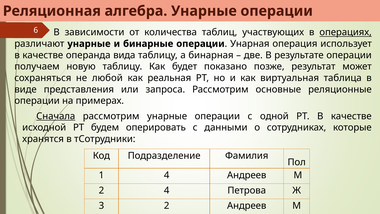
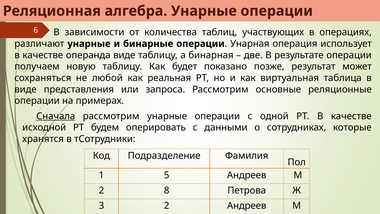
операциях underline: present -> none
операнда вида: вида -> виде
1 4: 4 -> 5
2 4: 4 -> 8
